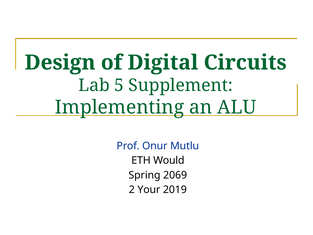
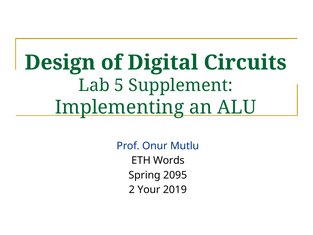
Would: Would -> Words
2069: 2069 -> 2095
